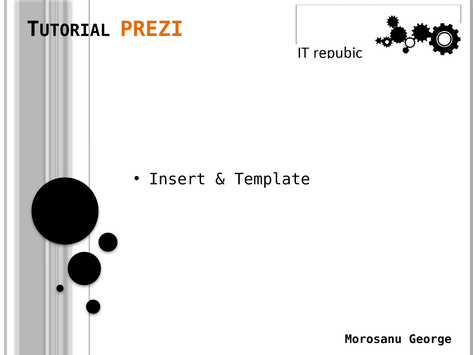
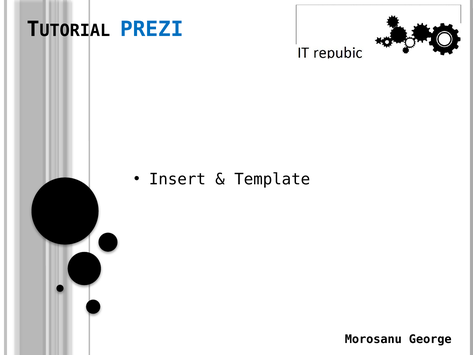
PREZI colour: orange -> blue
